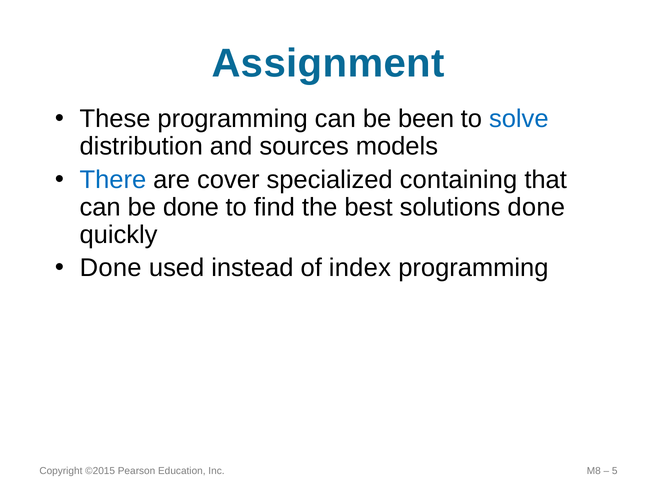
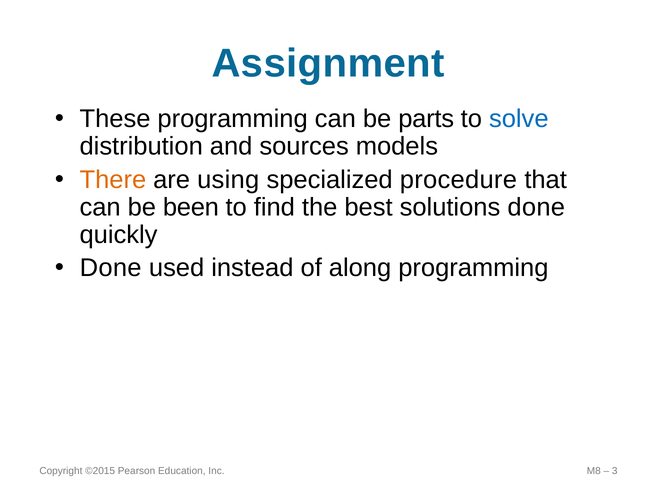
been: been -> parts
There colour: blue -> orange
cover: cover -> using
containing: containing -> procedure
be done: done -> been
index: index -> along
5: 5 -> 3
